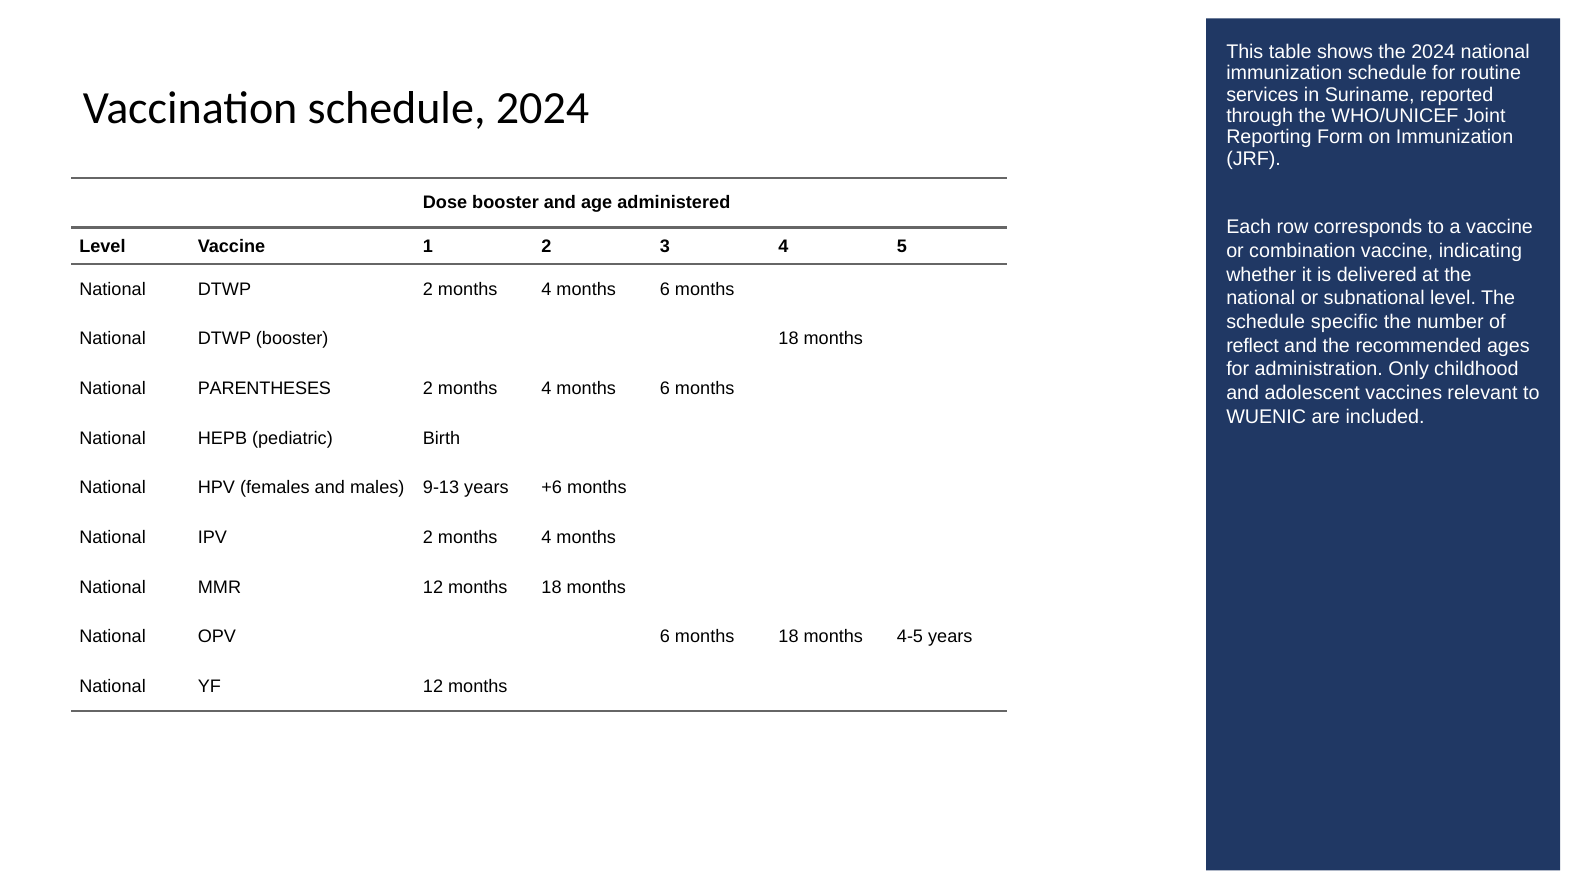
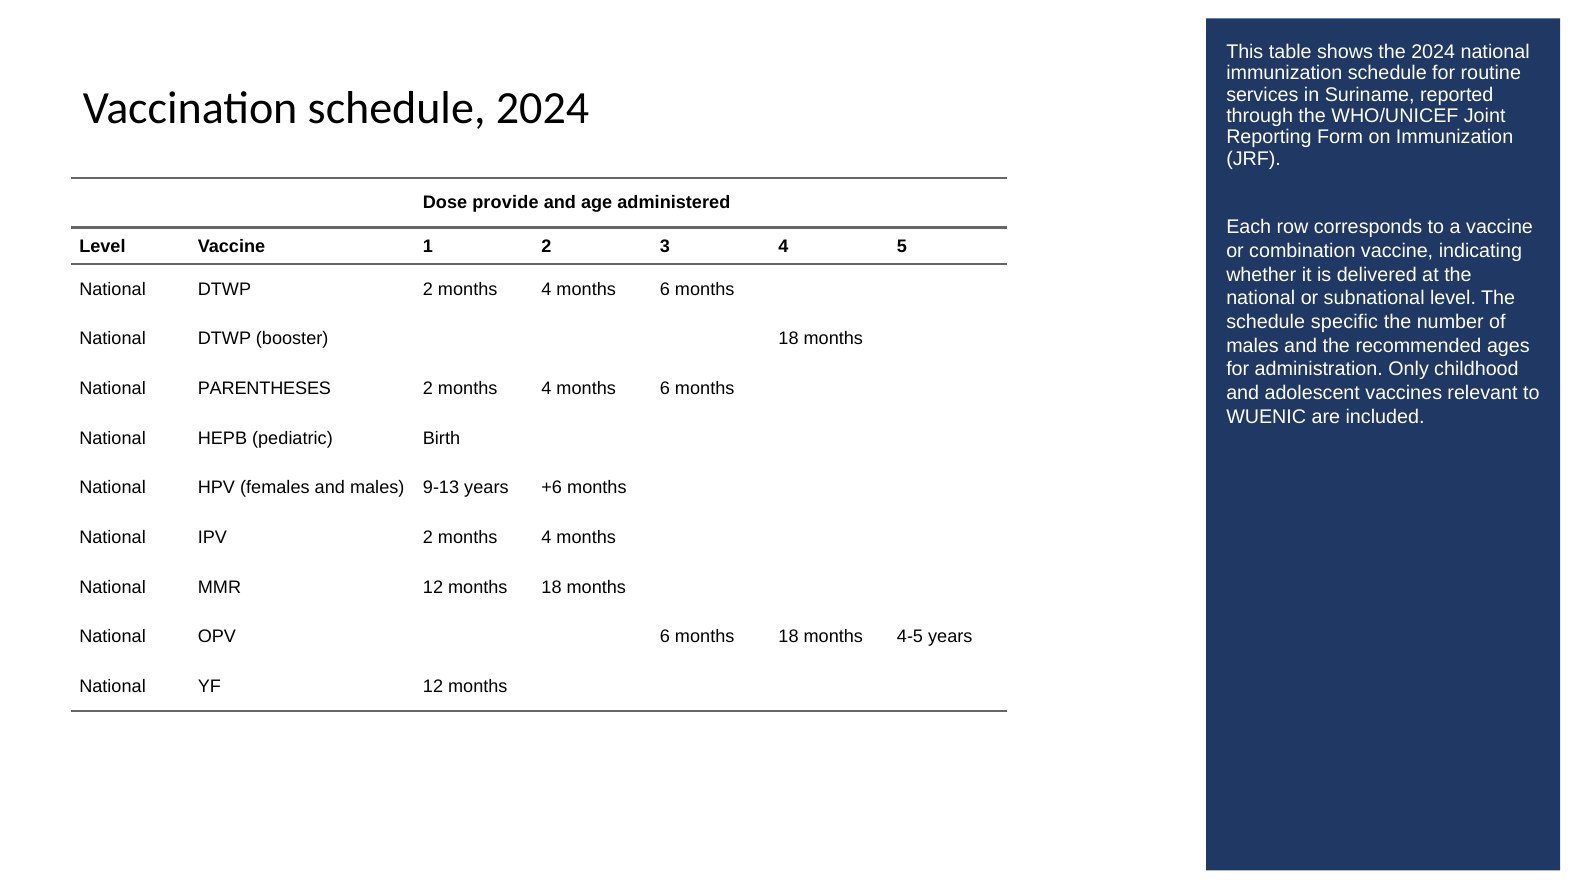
Dose booster: booster -> provide
reflect at (1253, 346): reflect -> males
